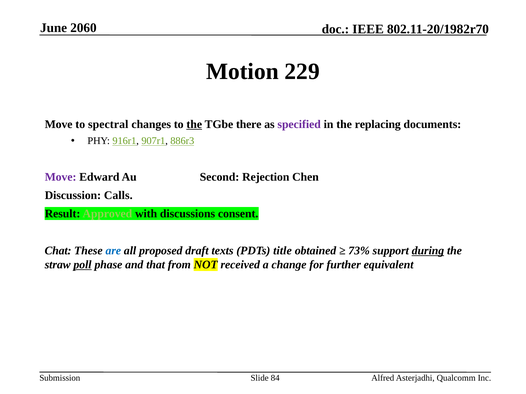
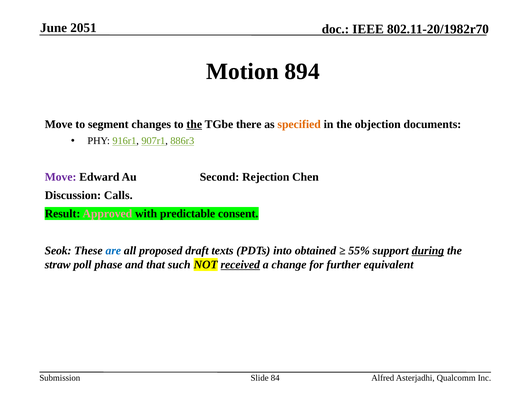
2060: 2060 -> 2051
229: 229 -> 894
spectral: spectral -> segment
specified colour: purple -> orange
replacing: replacing -> objection
Approved colour: light green -> pink
discussions: discussions -> predictable
Chat: Chat -> Seok
title: title -> into
73%: 73% -> 55%
poll underline: present -> none
from: from -> such
received underline: none -> present
